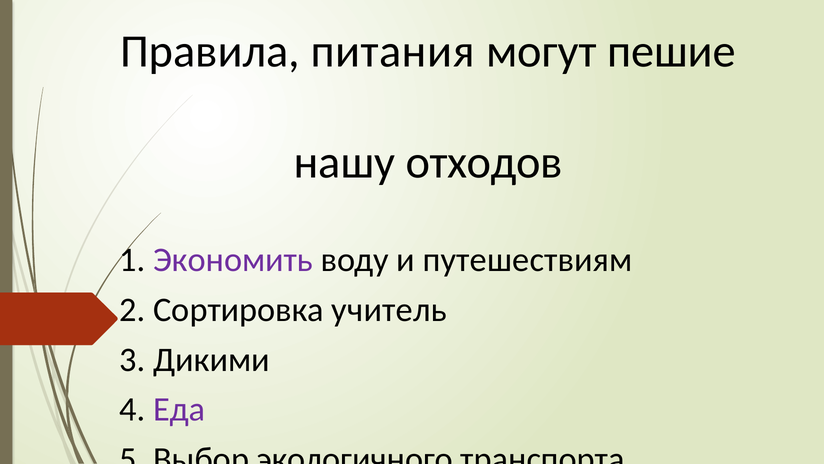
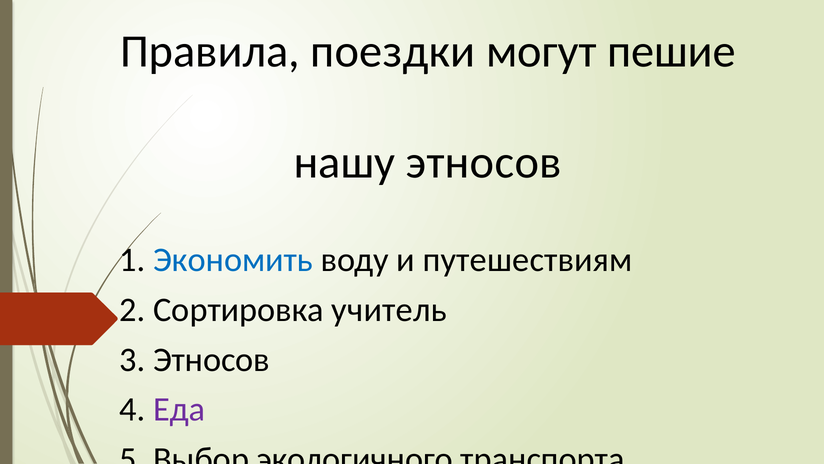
питания: питания -> поездки
нашу отходов: отходов -> этносов
Экономить colour: purple -> blue
3 Дикими: Дикими -> Этносов
